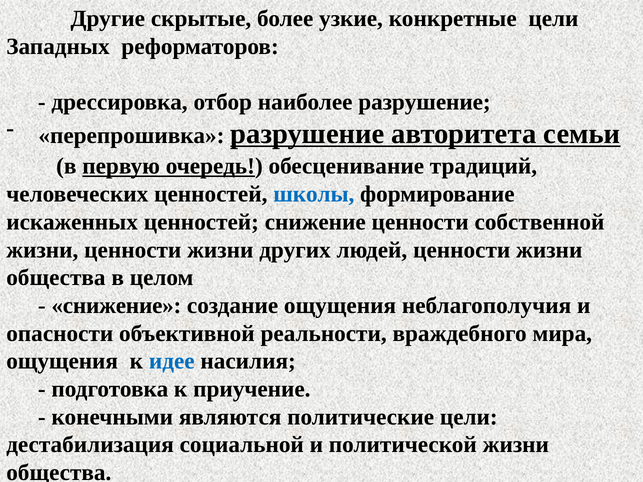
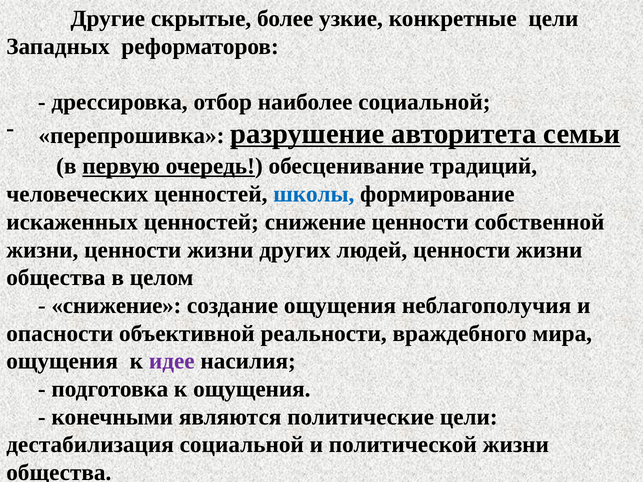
наиболее разрушение: разрушение -> социальной
идее colour: blue -> purple
к приучение: приучение -> ощущения
